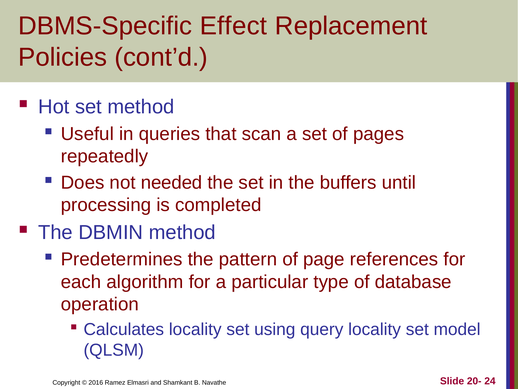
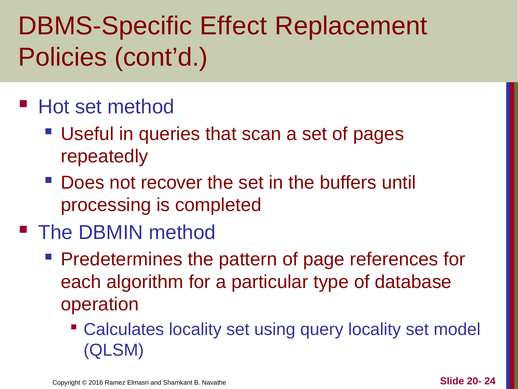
needed: needed -> recover
